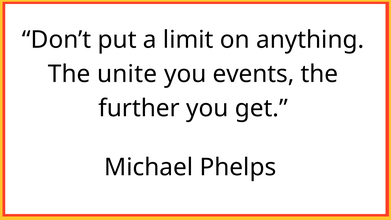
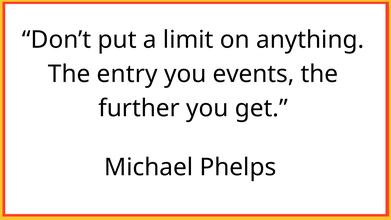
unite: unite -> entry
